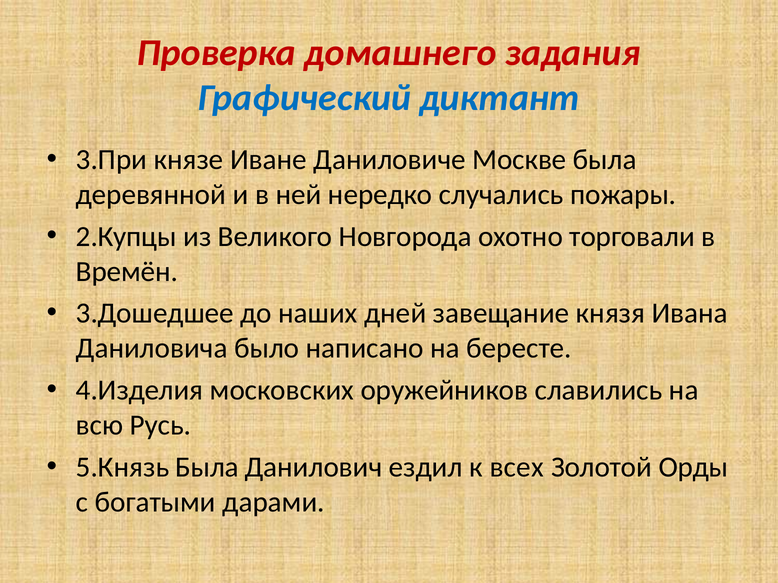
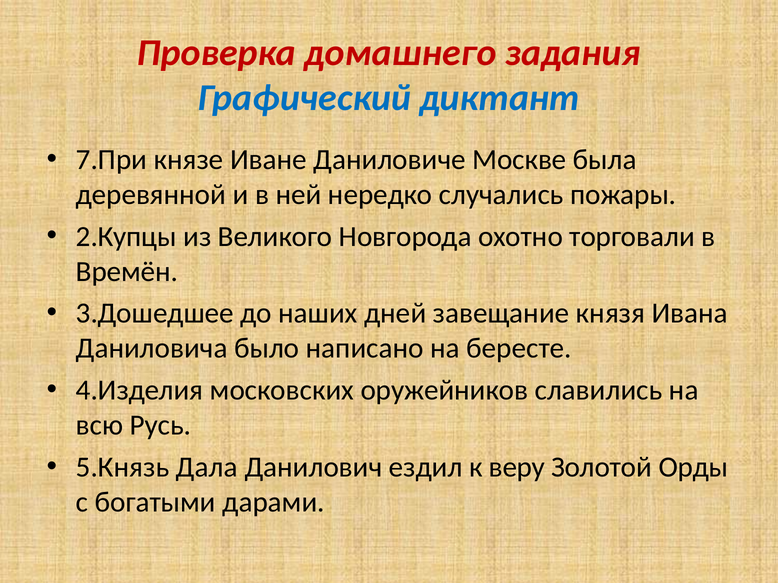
3.При: 3.При -> 7.При
5.Князь Была: Была -> Дала
всех: всех -> веру
